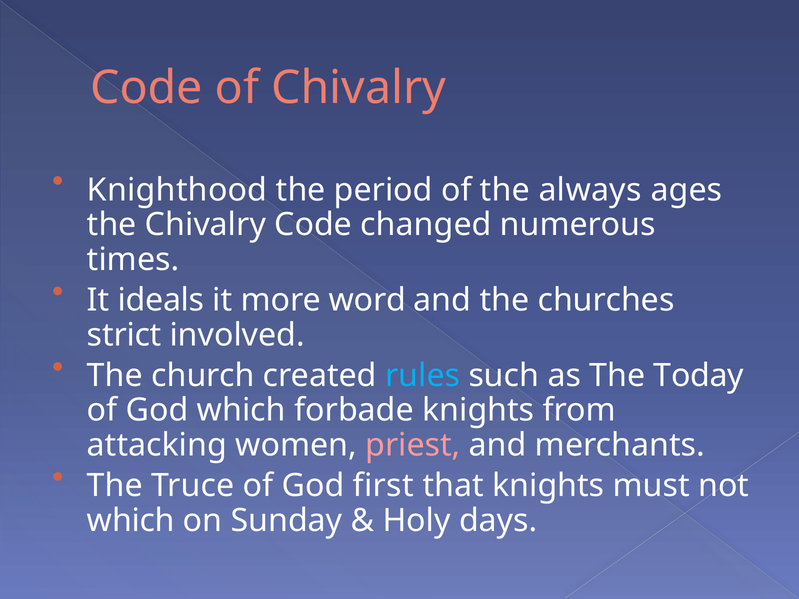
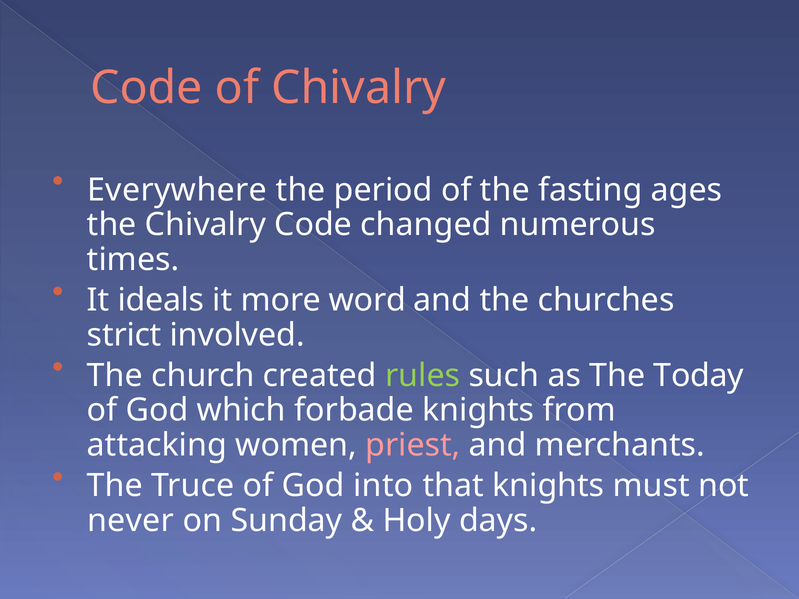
Knighthood: Knighthood -> Everywhere
always: always -> fasting
rules colour: light blue -> light green
first: first -> into
which at (131, 521): which -> never
